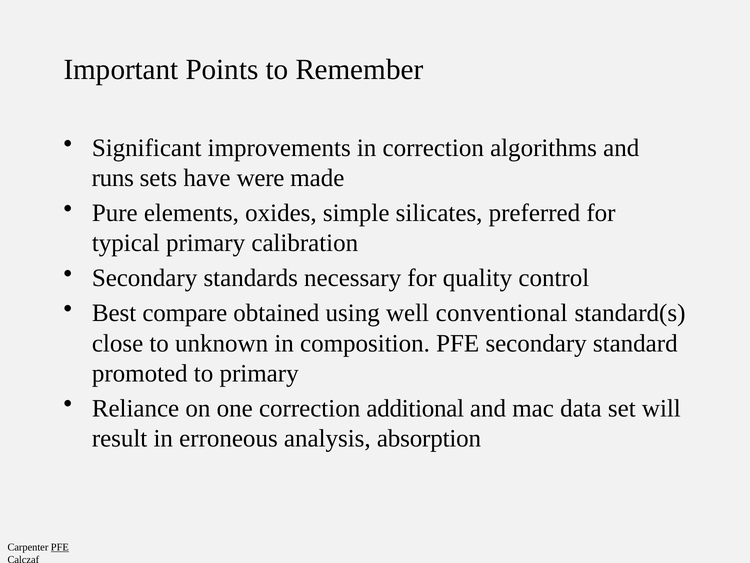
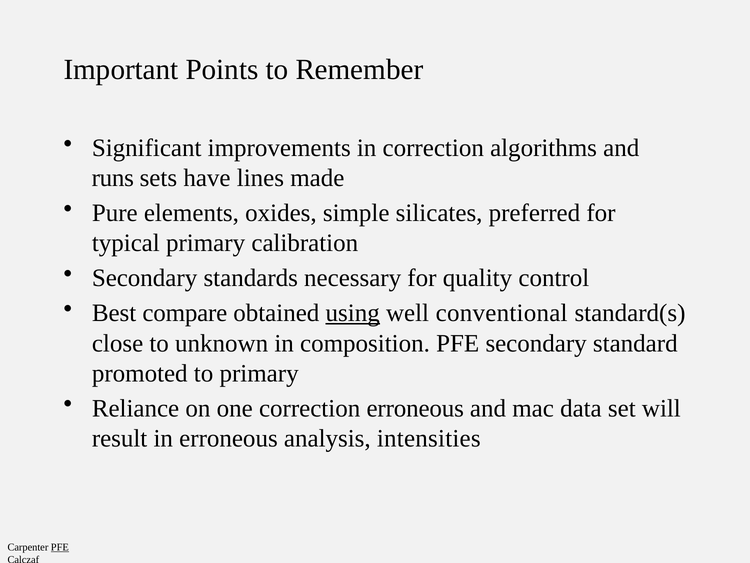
were: were -> lines
using underline: none -> present
correction additional: additional -> erroneous
absorption: absorption -> intensities
